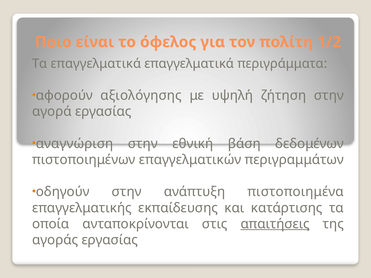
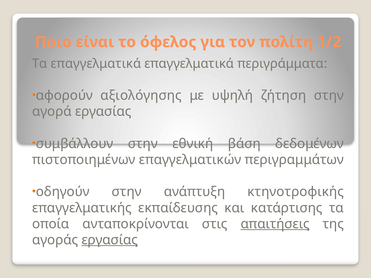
αναγνώριση: αναγνώριση -> συμβάλλουν
πιστοποιημένα: πιστοποιημένα -> κτηνοτροφικής
εργασίας at (110, 240) underline: none -> present
